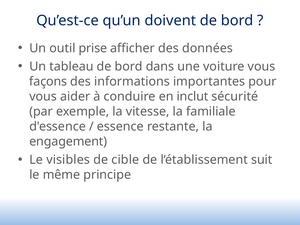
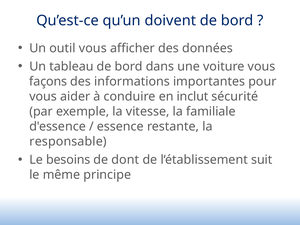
outil prise: prise -> vous
engagement: engagement -> responsable
visibles: visibles -> besoins
cible: cible -> dont
